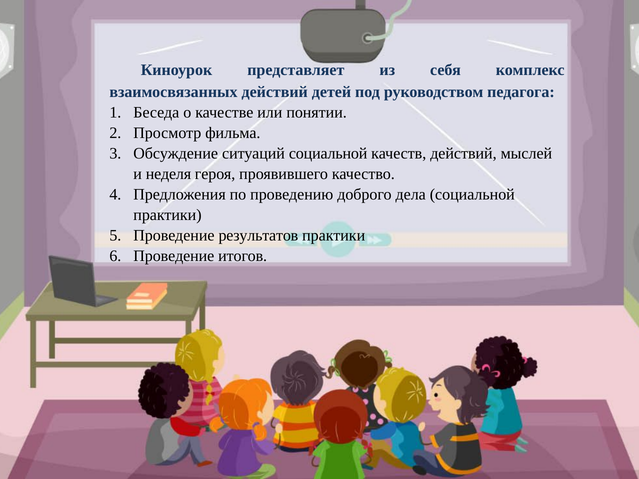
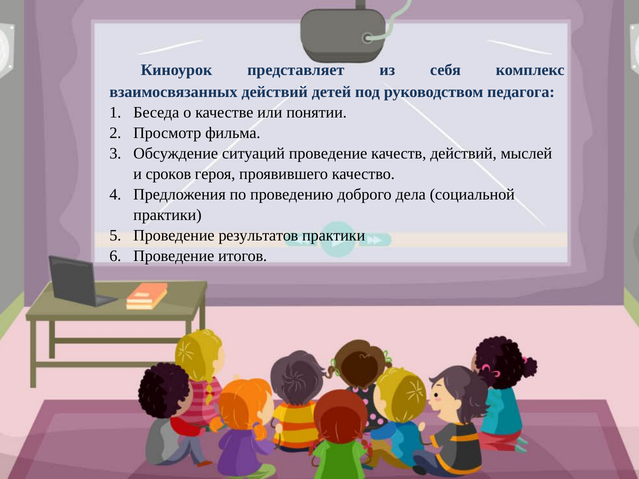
ситуаций социальной: социальной -> проведение
неделя: неделя -> сроков
